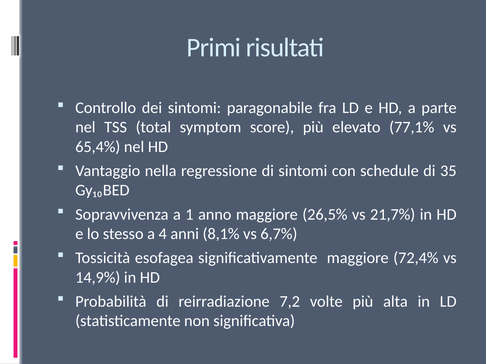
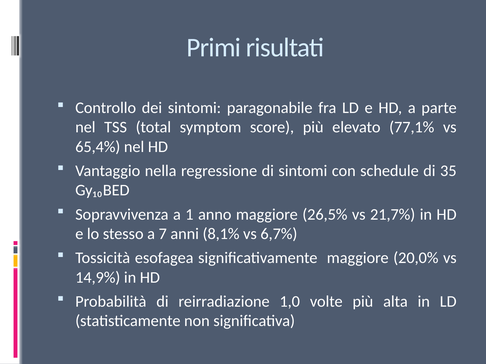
4: 4 -> 7
72,4%: 72,4% -> 20,0%
7,2: 7,2 -> 1,0
